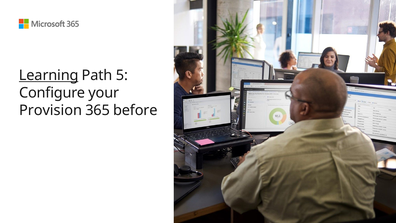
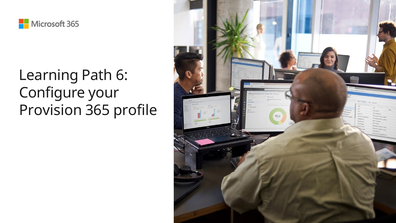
Learning underline: present -> none
5: 5 -> 6
before: before -> profile
